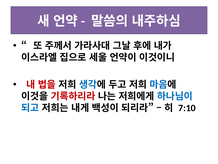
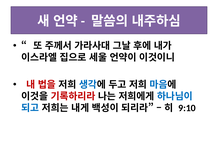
7:10: 7:10 -> 9:10
